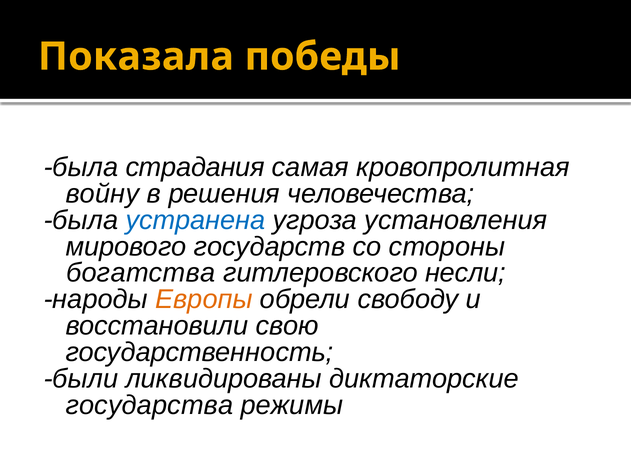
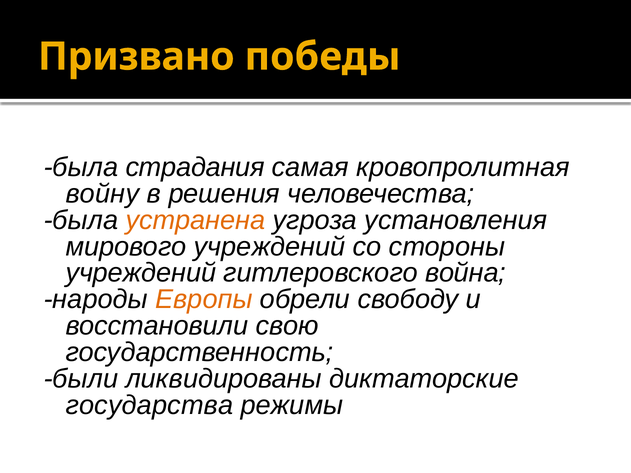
Показала: Показала -> Призвано
устранена colour: blue -> orange
мирового государств: государств -> учреждений
богатства at (141, 273): богатства -> учреждений
несли: несли -> война
